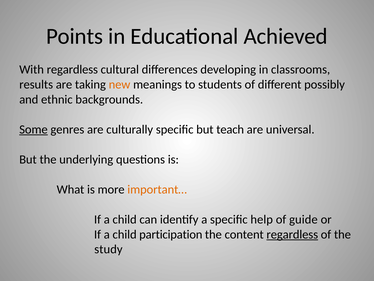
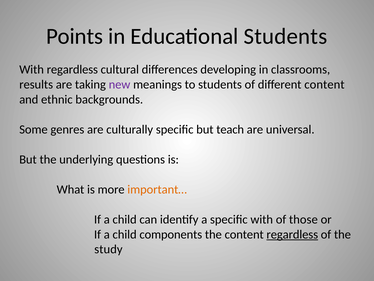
Educational Achieved: Achieved -> Students
new colour: orange -> purple
different possibly: possibly -> content
Some underline: present -> none
specific help: help -> with
guide: guide -> those
participation: participation -> components
